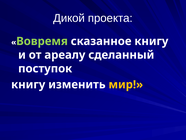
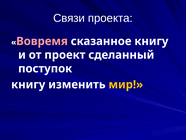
Дикой: Дикой -> Связи
Вовремя colour: light green -> pink
ареалу: ареалу -> проект
